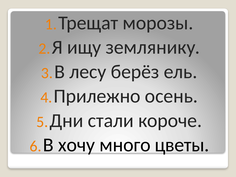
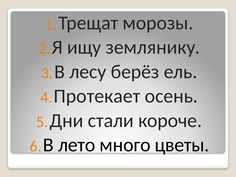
Прилежно: Прилежно -> Протекает
хочу: хочу -> лето
